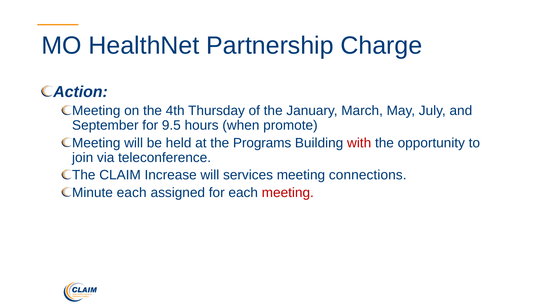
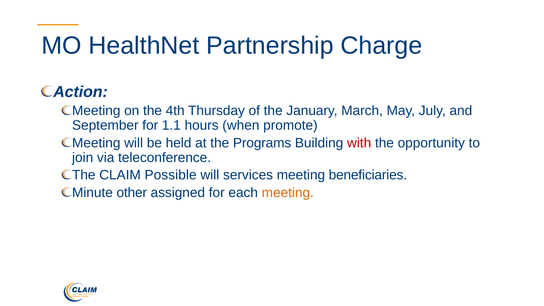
9.5: 9.5 -> 1.1
Increase: Increase -> Possible
connections: connections -> beneficiaries
Minute each: each -> other
meeting at (288, 193) colour: red -> orange
